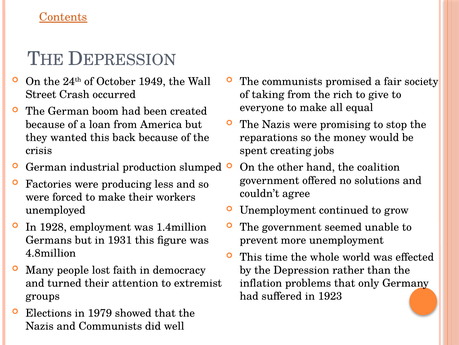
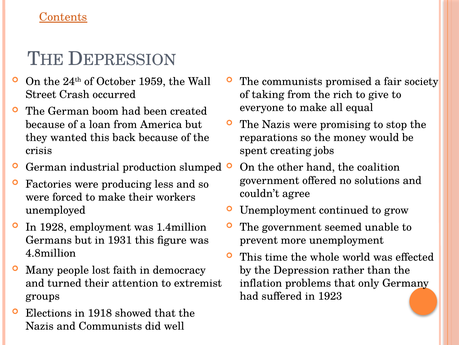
1949: 1949 -> 1959
1979: 1979 -> 1918
